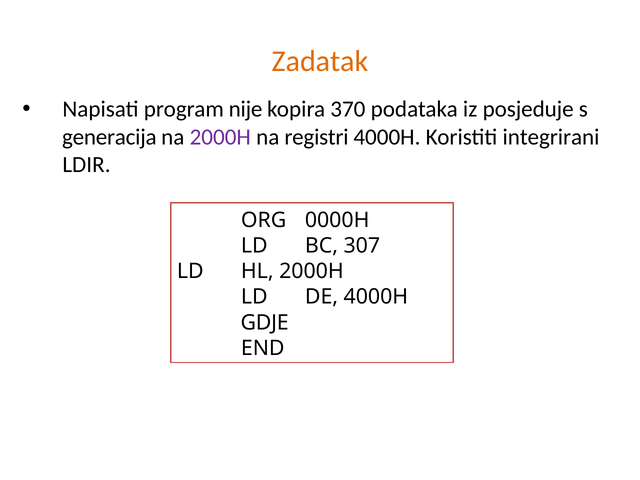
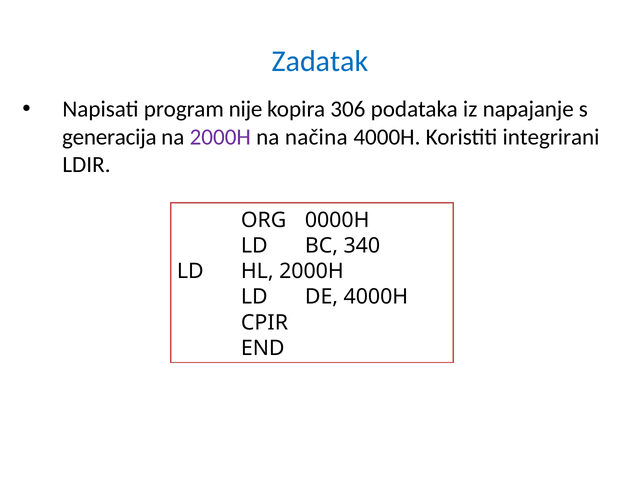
Zadatak colour: orange -> blue
370: 370 -> 306
posjeduje: posjeduje -> napajanje
registri: registri -> načina
307: 307 -> 340
GDJE: GDJE -> CPIR
